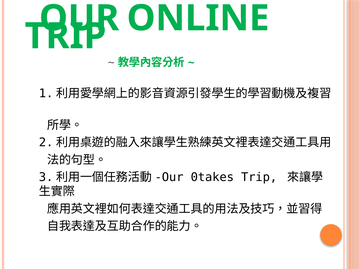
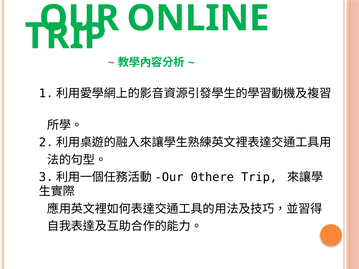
0takes: 0takes -> 0there
